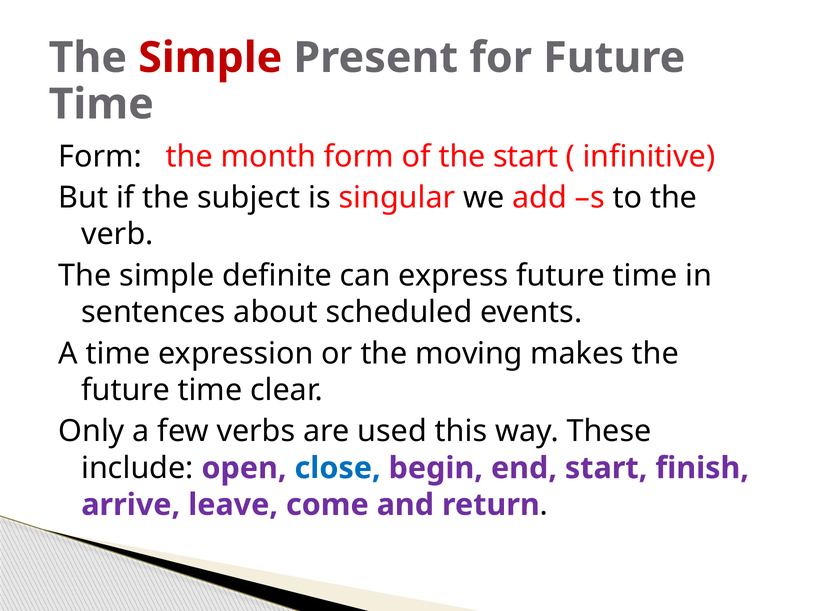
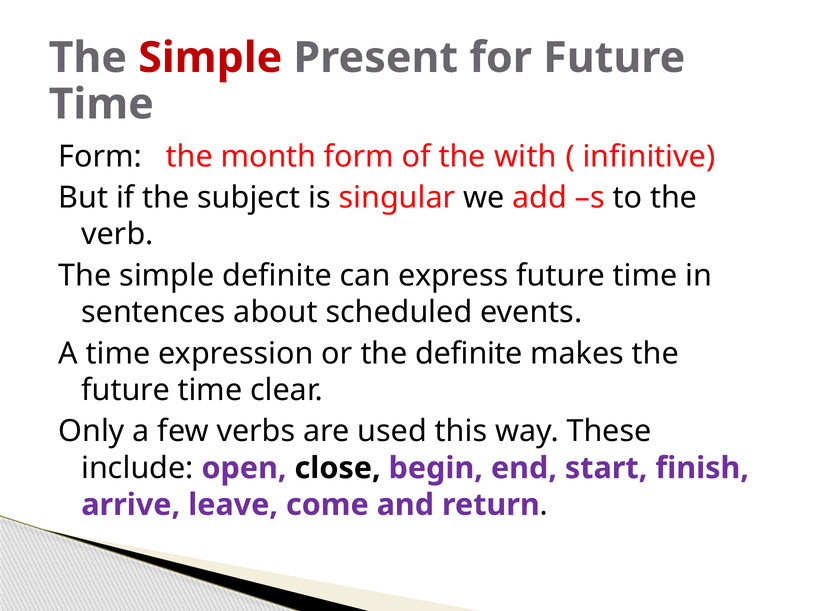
the start: start -> with
the moving: moving -> definite
close colour: blue -> black
